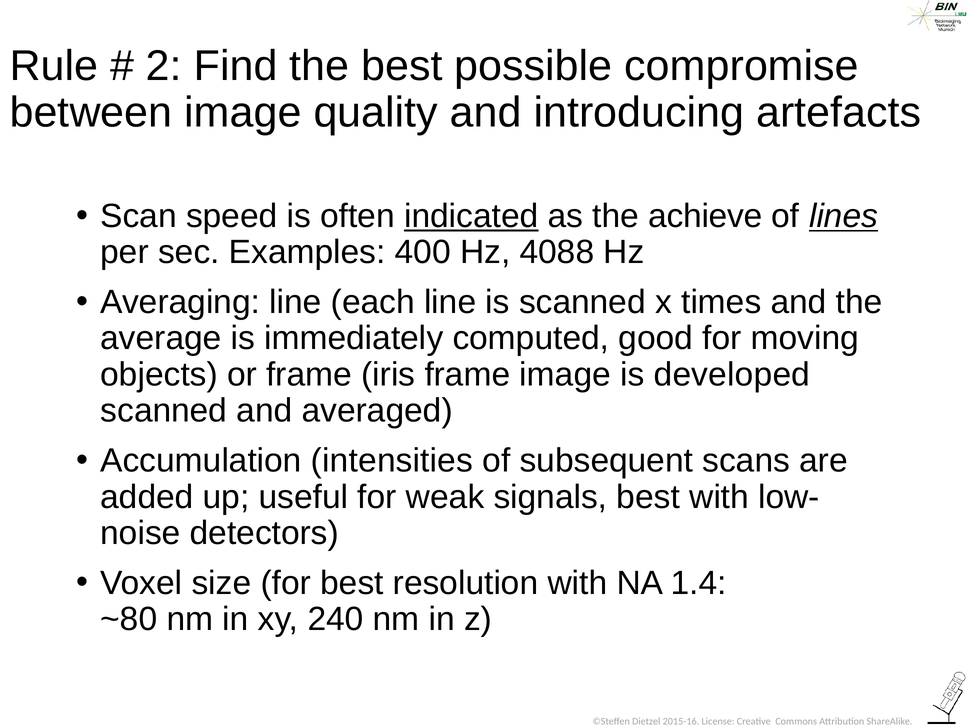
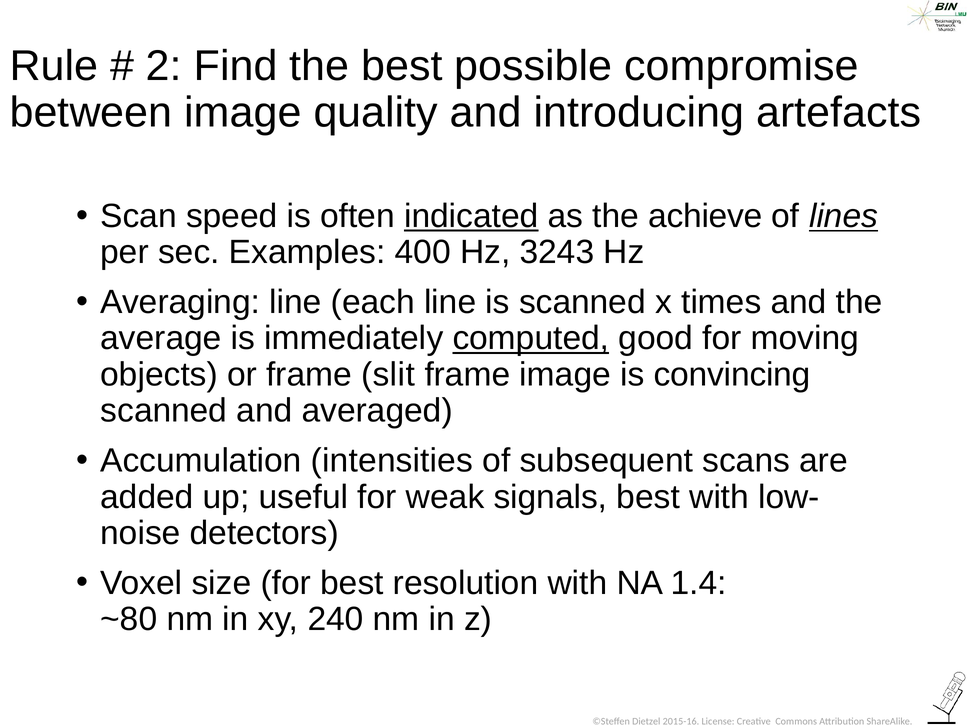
4088: 4088 -> 3243
computed underline: none -> present
iris: iris -> slit
developed: developed -> convincing
